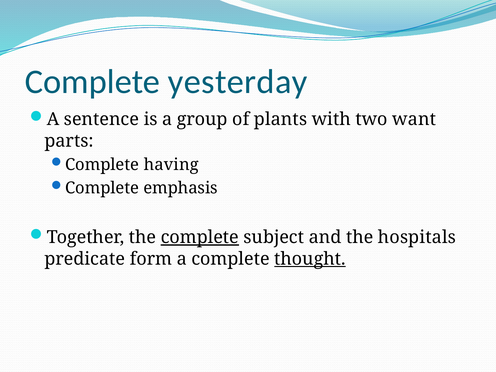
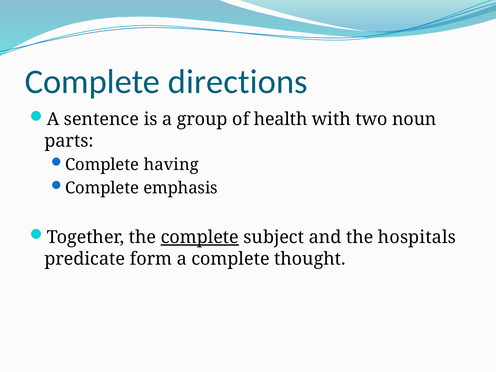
yesterday: yesterday -> directions
plants: plants -> health
want: want -> noun
thought underline: present -> none
